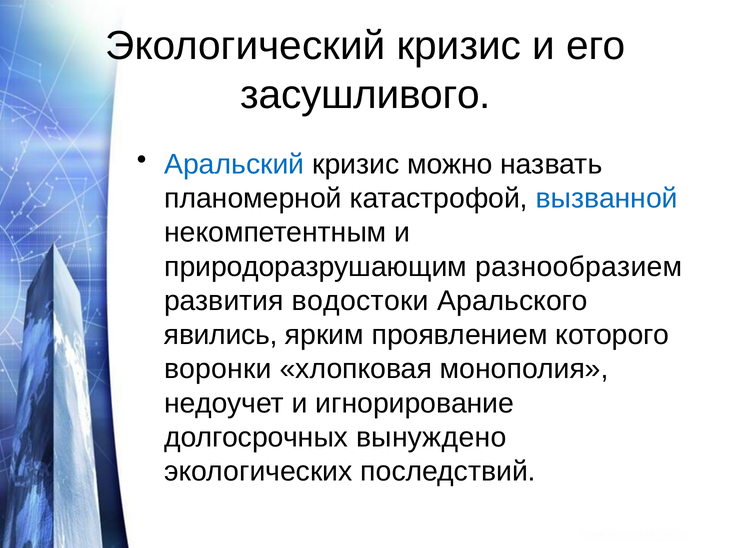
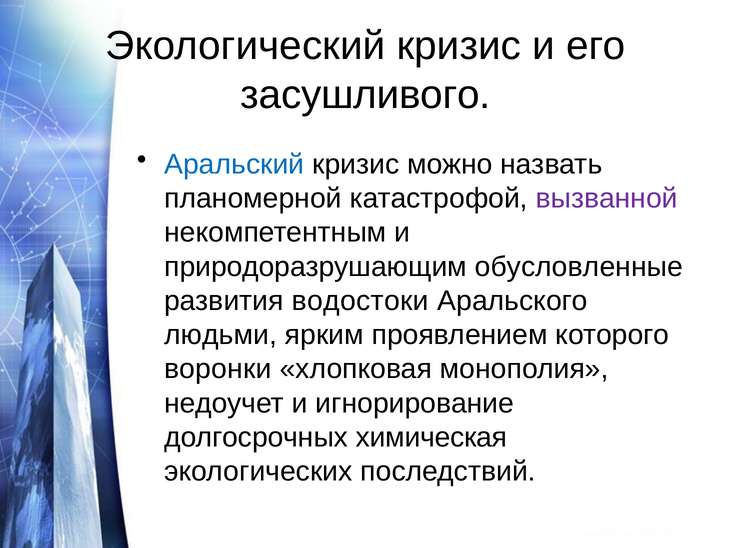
вызванной colour: blue -> purple
разнообразием: разнообразием -> обусловленные
явились: явились -> людьми
вынуждено: вынуждено -> химическая
